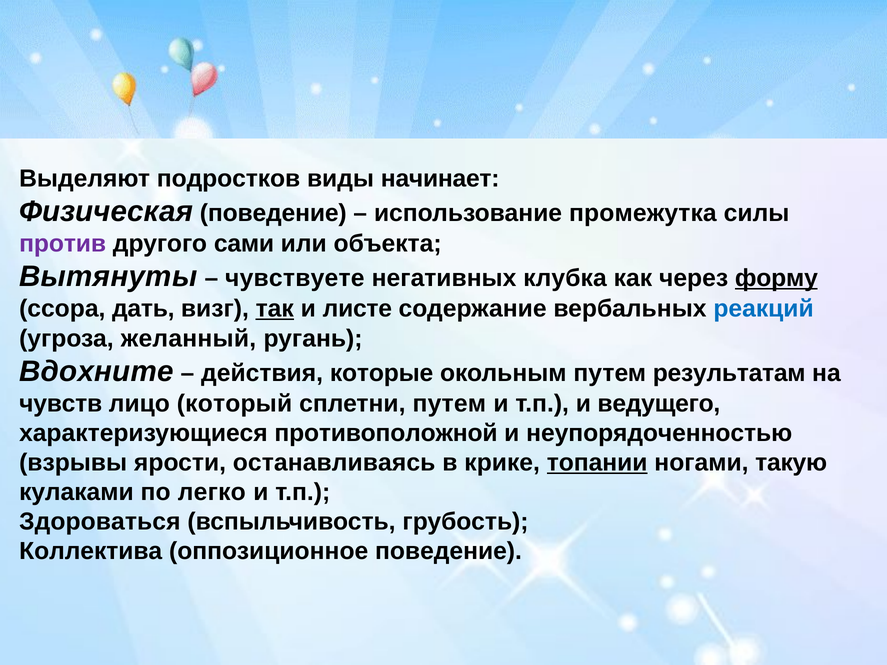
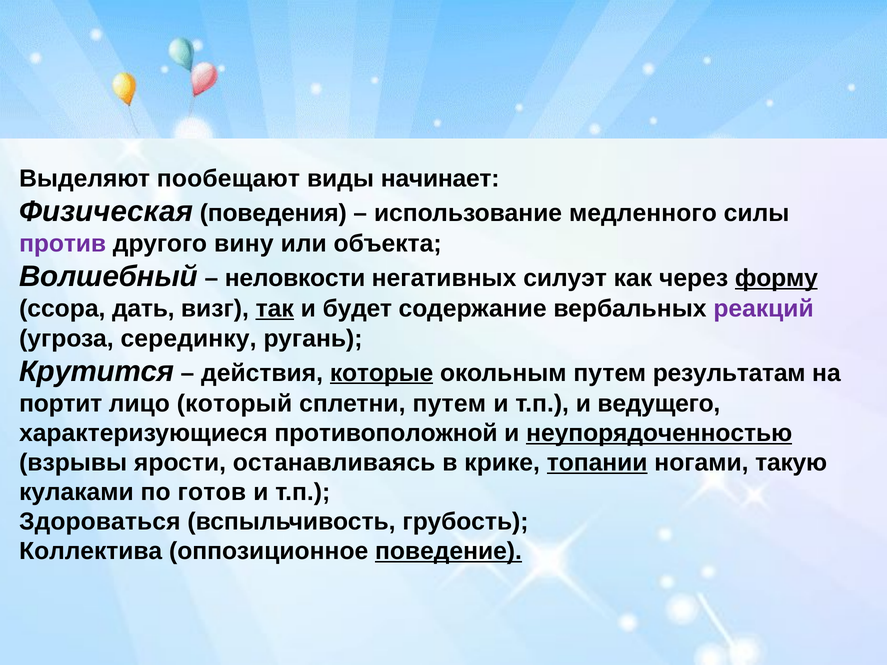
подростков: подростков -> пообещают
Физическая поведение: поведение -> поведения
промежутка: промежутка -> медленного
сами: сами -> вину
Вытянуты: Вытянуты -> Волшебный
чувствуете: чувствуете -> неловкости
клубка: клубка -> силуэт
листе: листе -> будет
реакций colour: blue -> purple
желанный: желанный -> серединку
Вдохните: Вдохните -> Крутится
которые underline: none -> present
чувств: чувств -> портит
неупорядоченностью underline: none -> present
легко: легко -> готов
поведение at (448, 551) underline: none -> present
